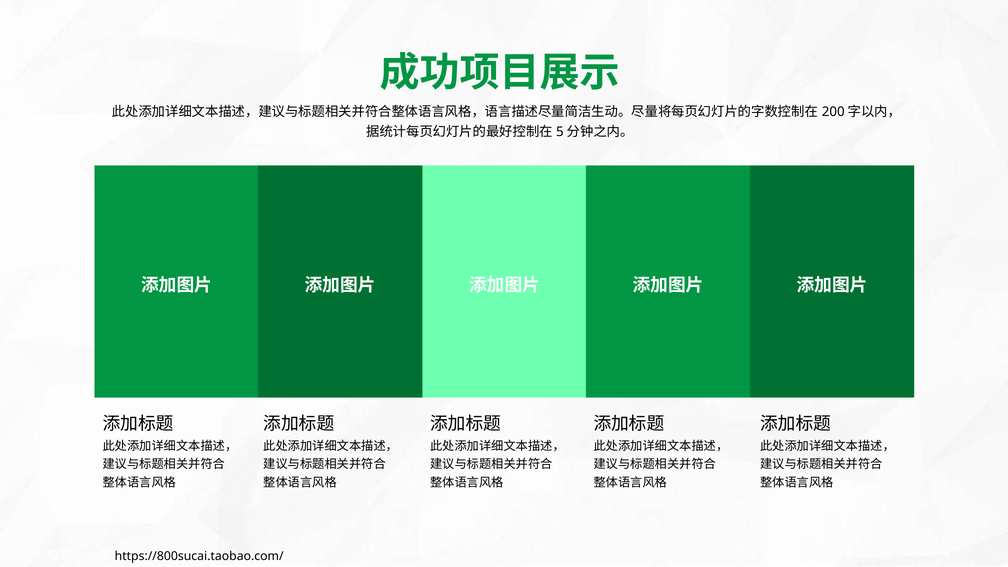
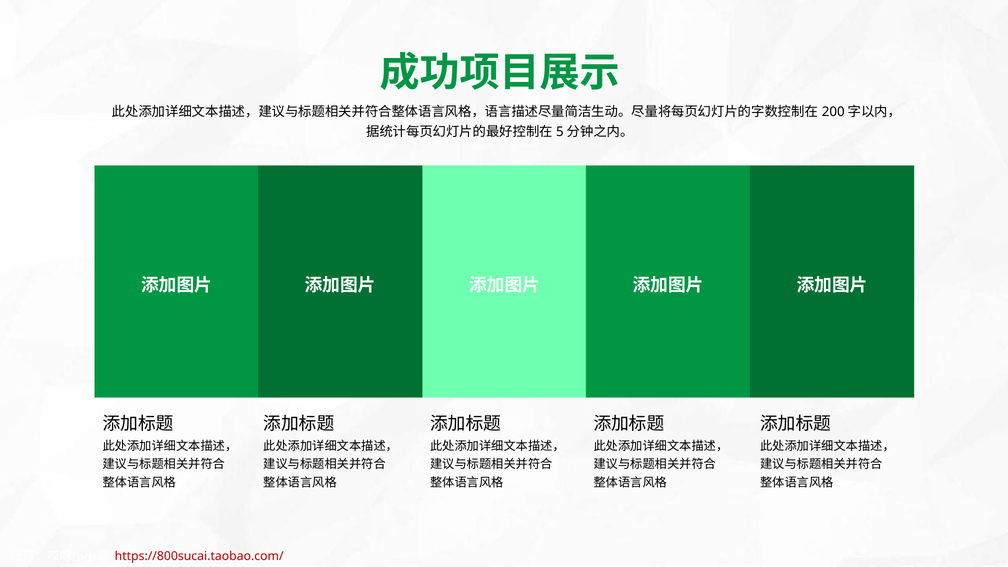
https://800sucai.taobao.com/ colour: black -> red
